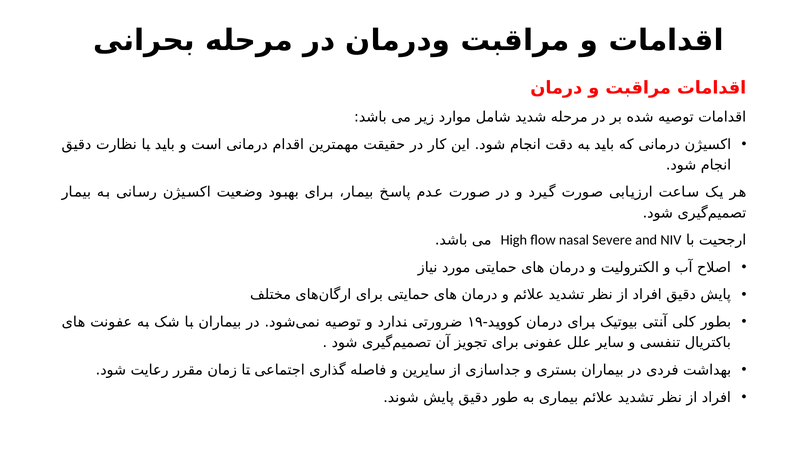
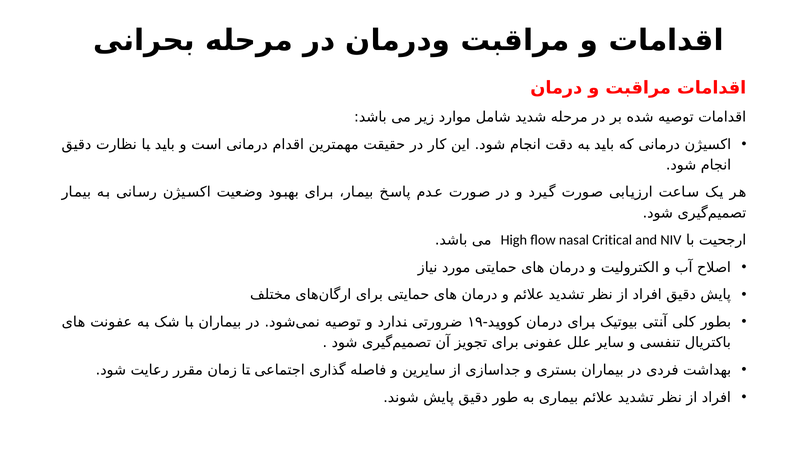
Severe: Severe -> Critical
